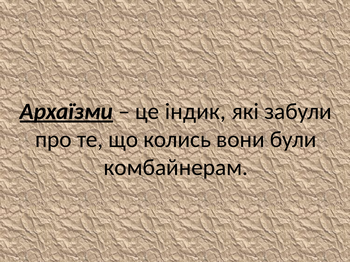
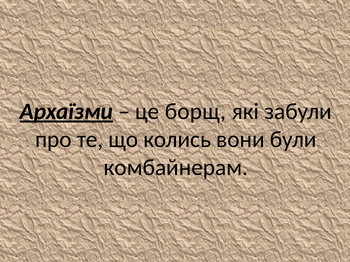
індик: індик -> борщ
